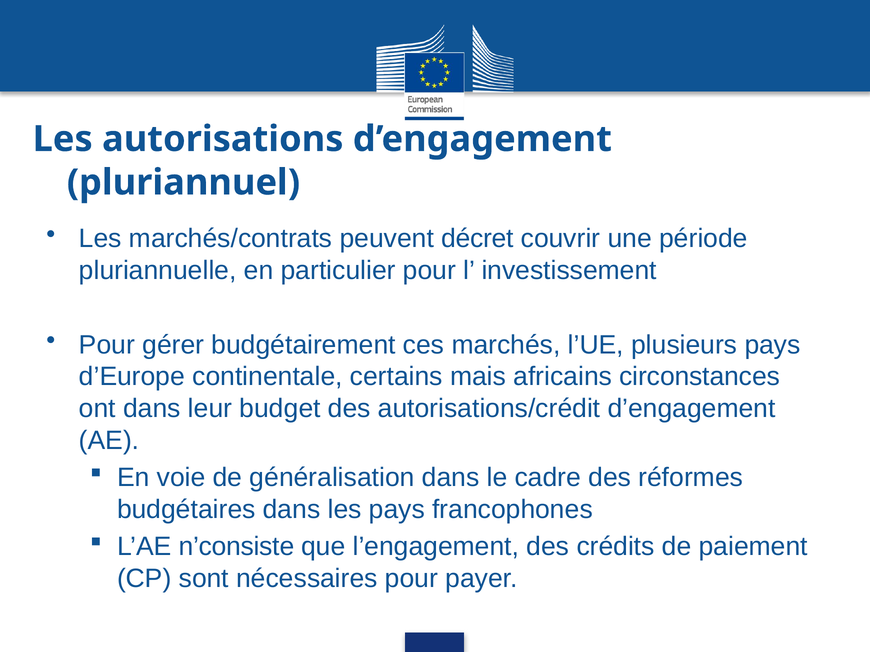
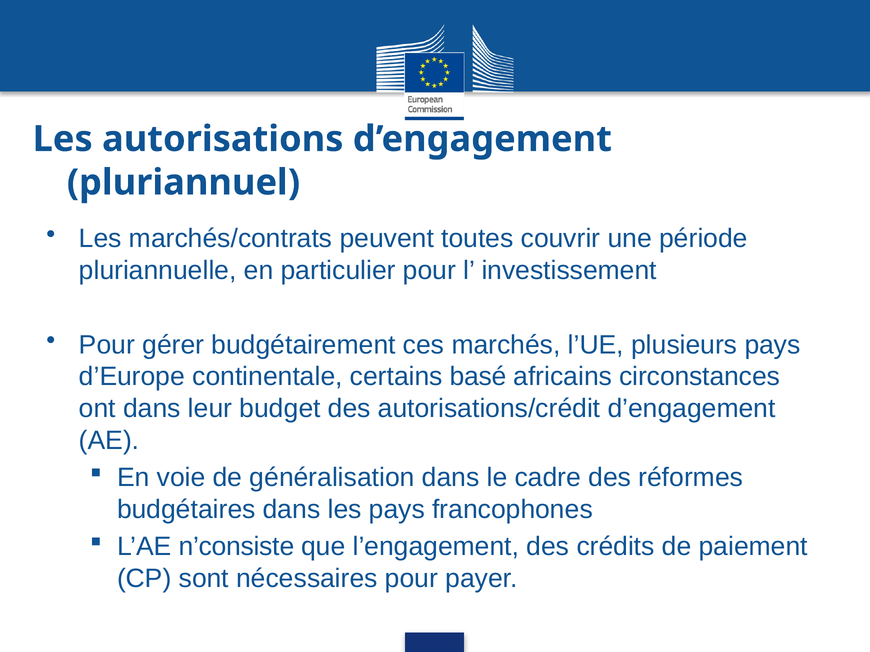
décret: décret -> toutes
mais: mais -> basé
